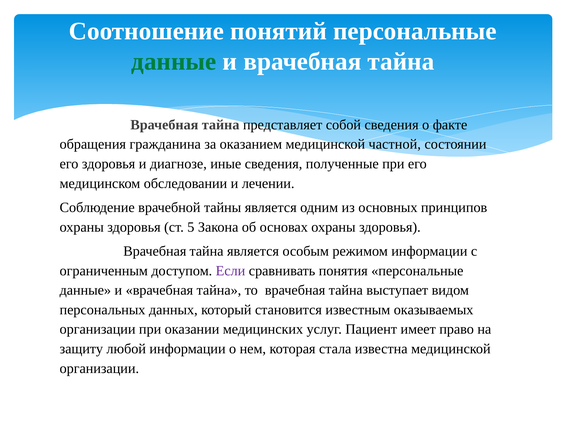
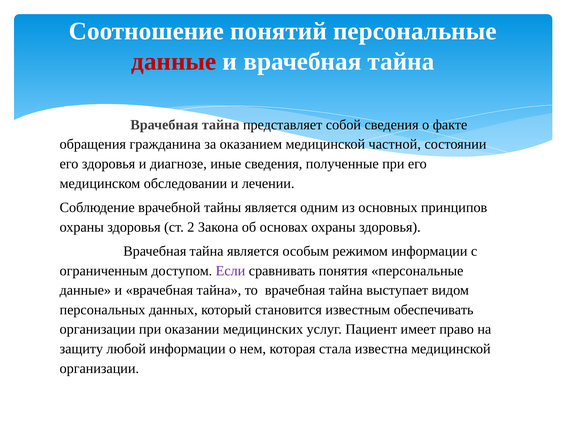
данные at (174, 61) colour: green -> red
5: 5 -> 2
оказываемых: оказываемых -> обеспечивать
